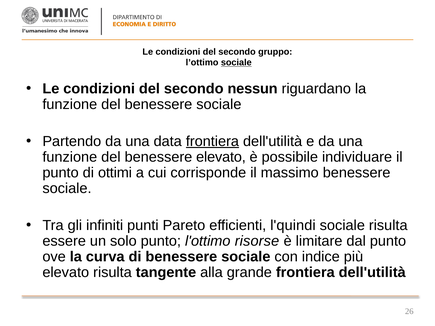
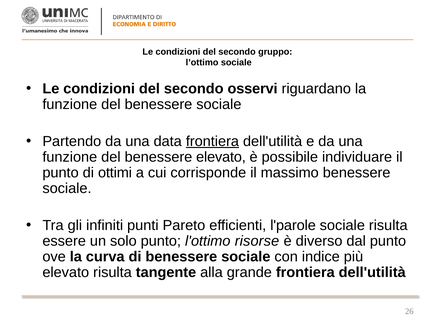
sociale at (236, 63) underline: present -> none
nessun: nessun -> osservi
l'quindi: l'quindi -> l'parole
limitare: limitare -> diverso
